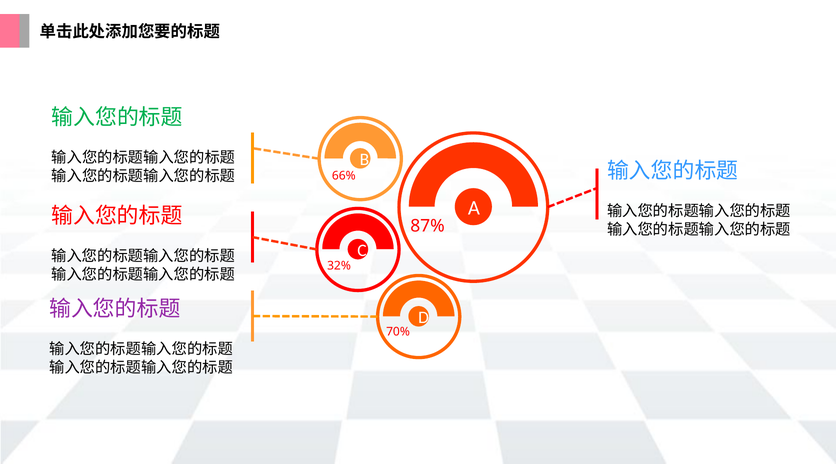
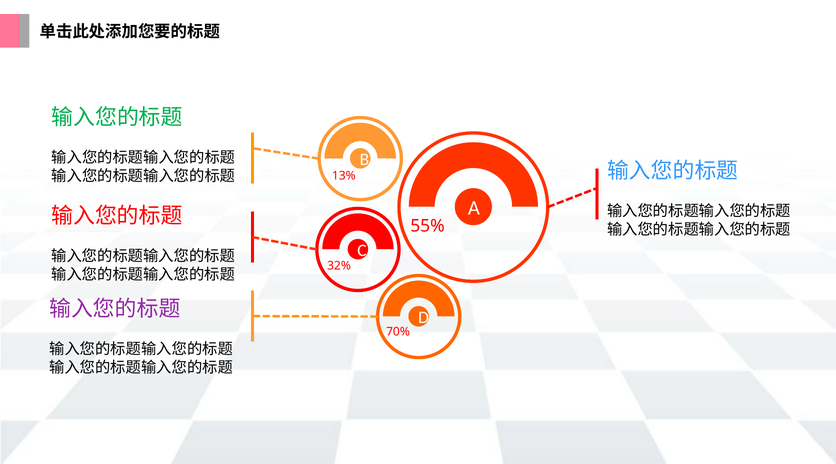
66%: 66% -> 13%
87%: 87% -> 55%
